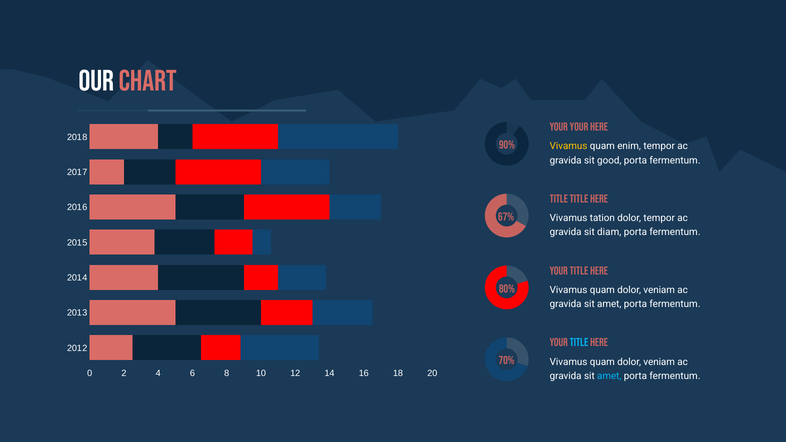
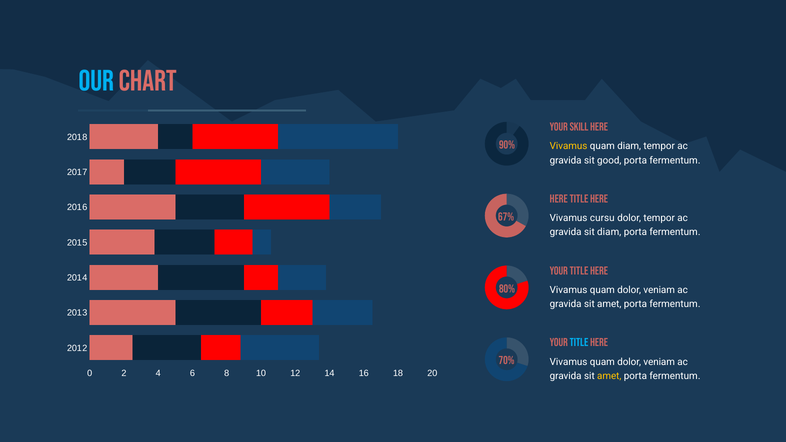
OUR colour: white -> light blue
Your Your: Your -> Skill
quam enim: enim -> diam
Title at (559, 199): Title -> Here
tation: tation -> cursu
amet at (609, 376) colour: light blue -> yellow
